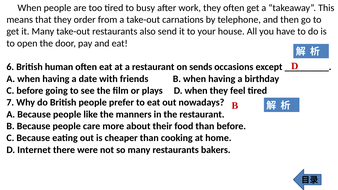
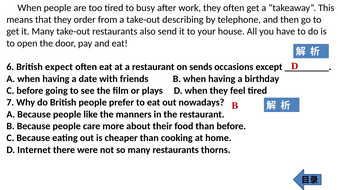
carnations: carnations -> describing
human: human -> expect
bakers: bakers -> thorns
